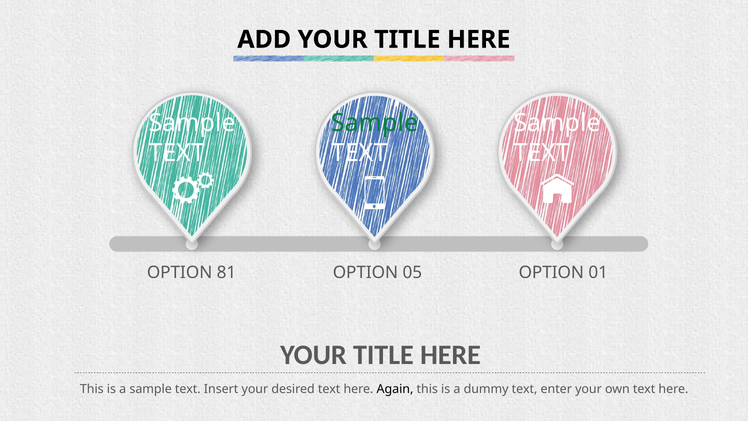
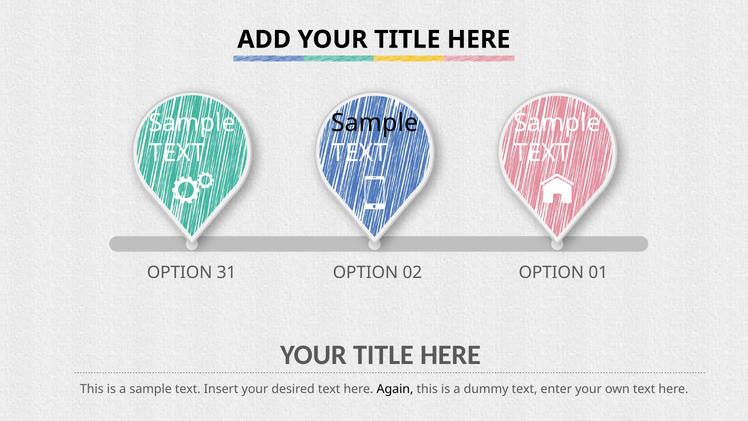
Sample at (375, 123) colour: green -> black
81: 81 -> 31
05: 05 -> 02
